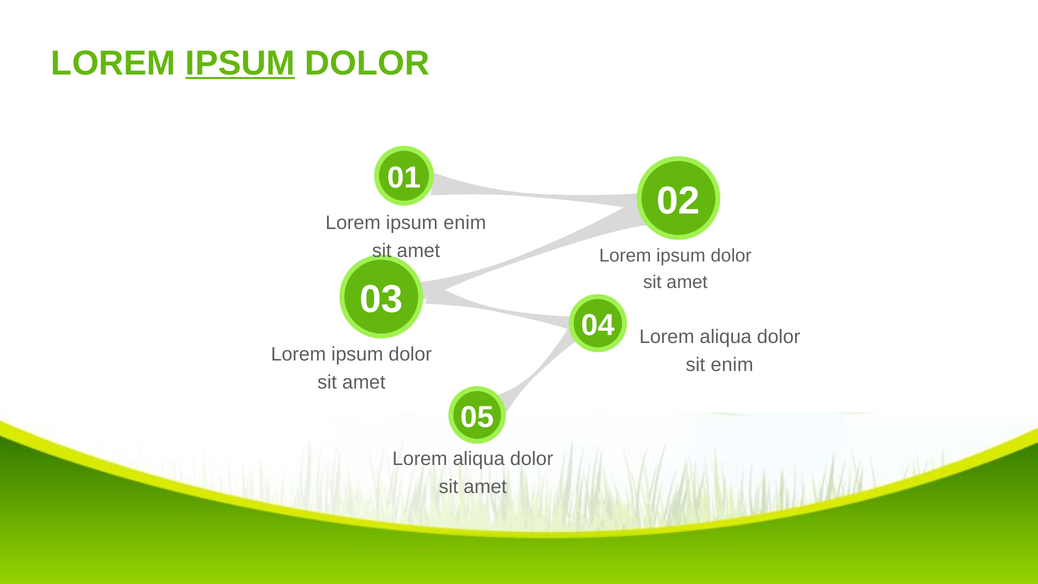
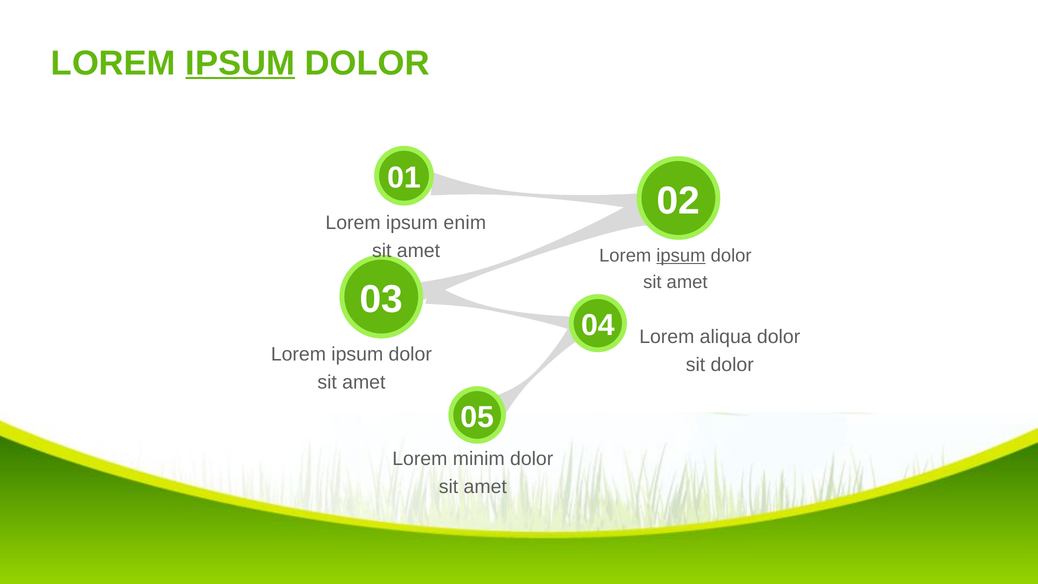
ipsum at (681, 256) underline: none -> present
sit enim: enim -> dolor
aliqua at (479, 459): aliqua -> minim
